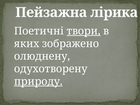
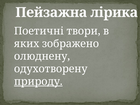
твори underline: present -> none
